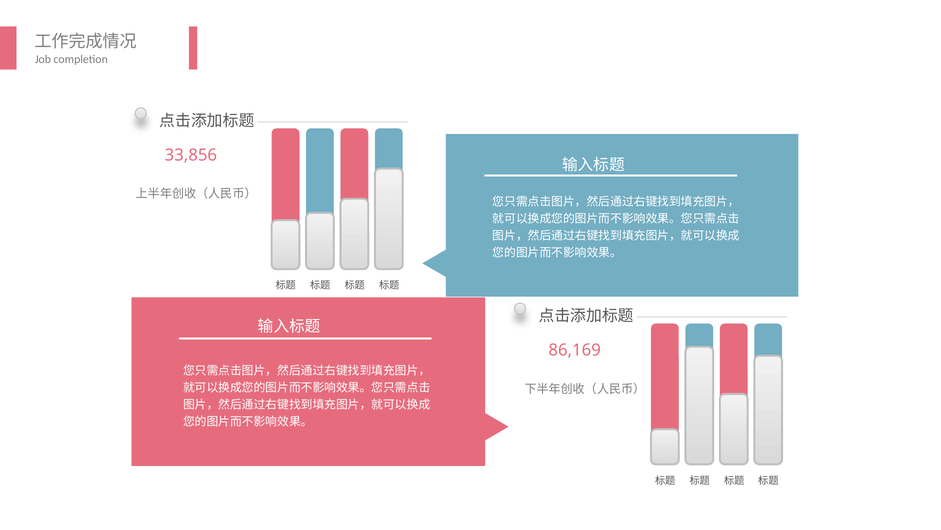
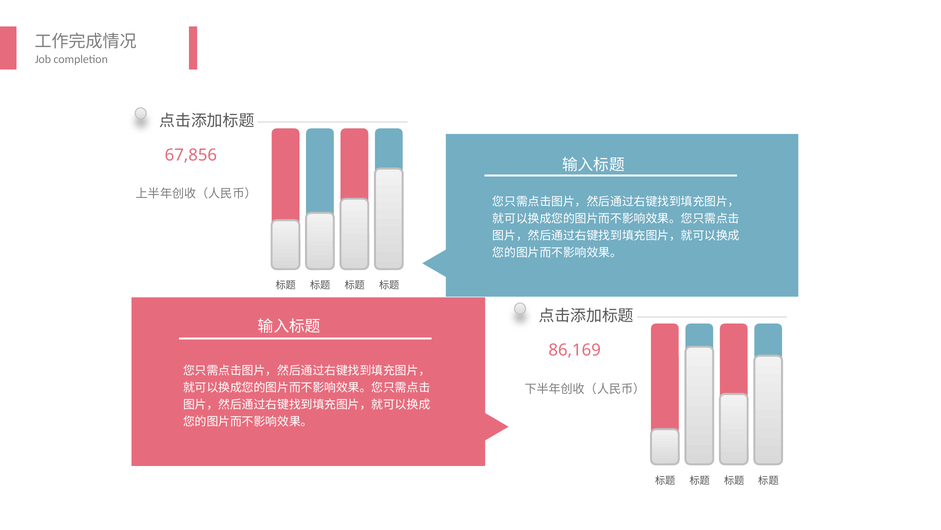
33,856: 33,856 -> 67,856
